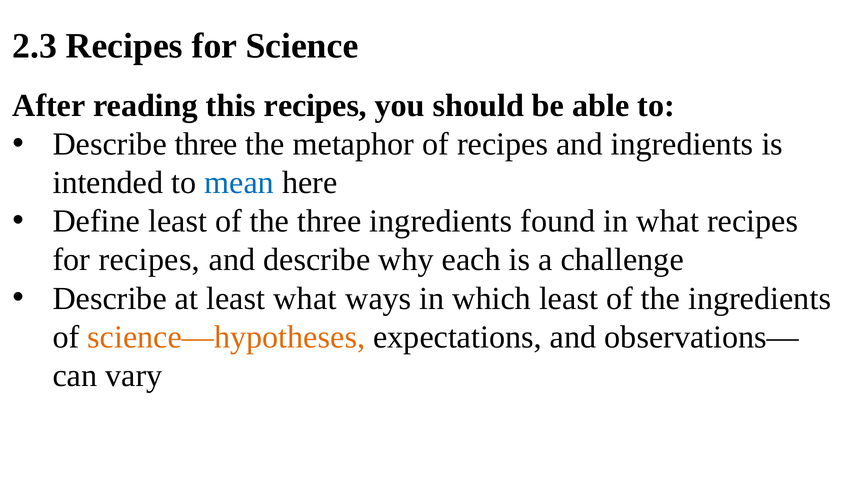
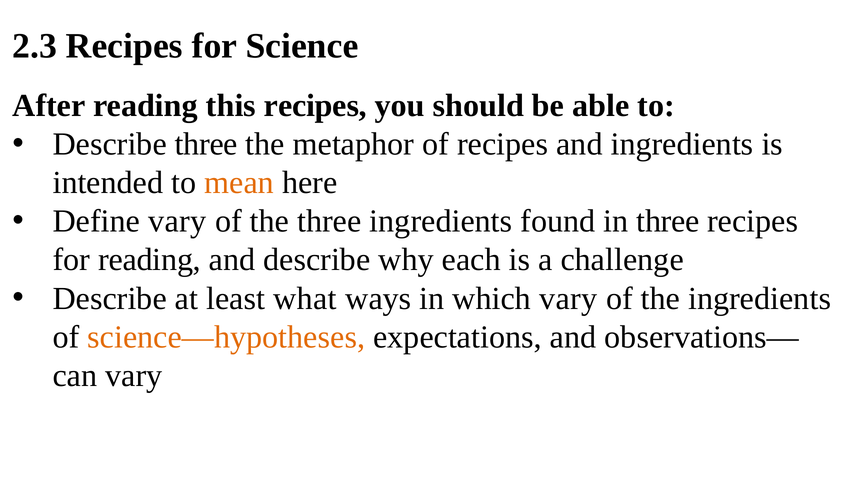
mean colour: blue -> orange
Define least: least -> vary
in what: what -> three
for recipes: recipes -> reading
which least: least -> vary
